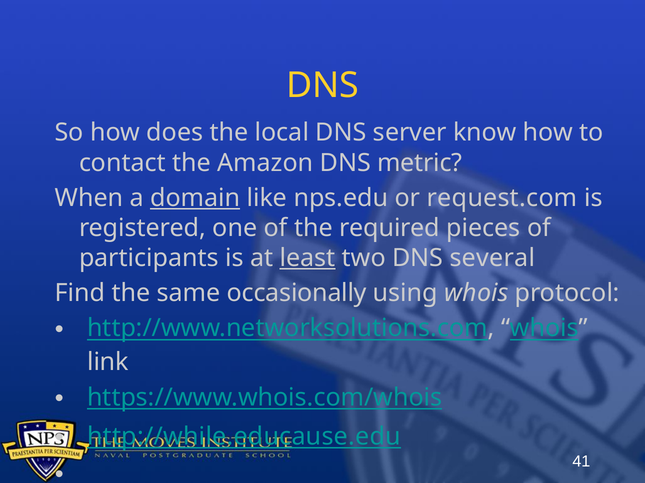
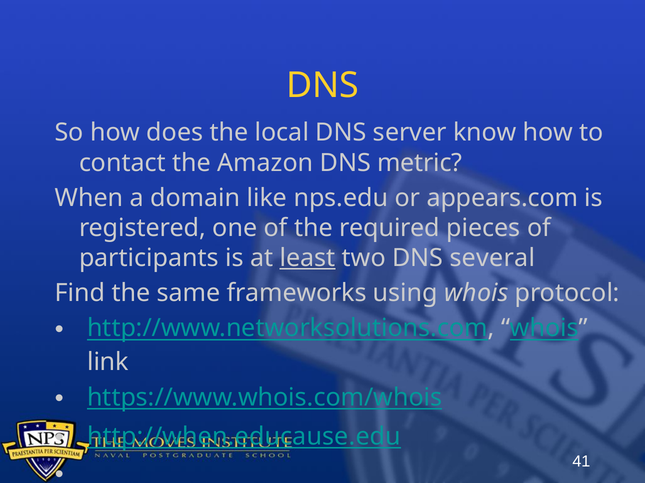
domain underline: present -> none
request.com: request.com -> appears.com
occasionally: occasionally -> frameworks
http://while.educause.edu: http://while.educause.edu -> http://when.educause.edu
